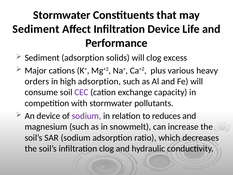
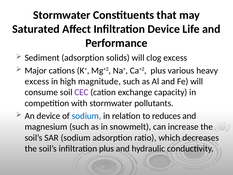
Sediment at (36, 29): Sediment -> Saturated
orders at (37, 81): orders -> excess
high adsorption: adsorption -> magnitude
sodium at (86, 116) colour: purple -> blue
infiltration clog: clog -> plus
